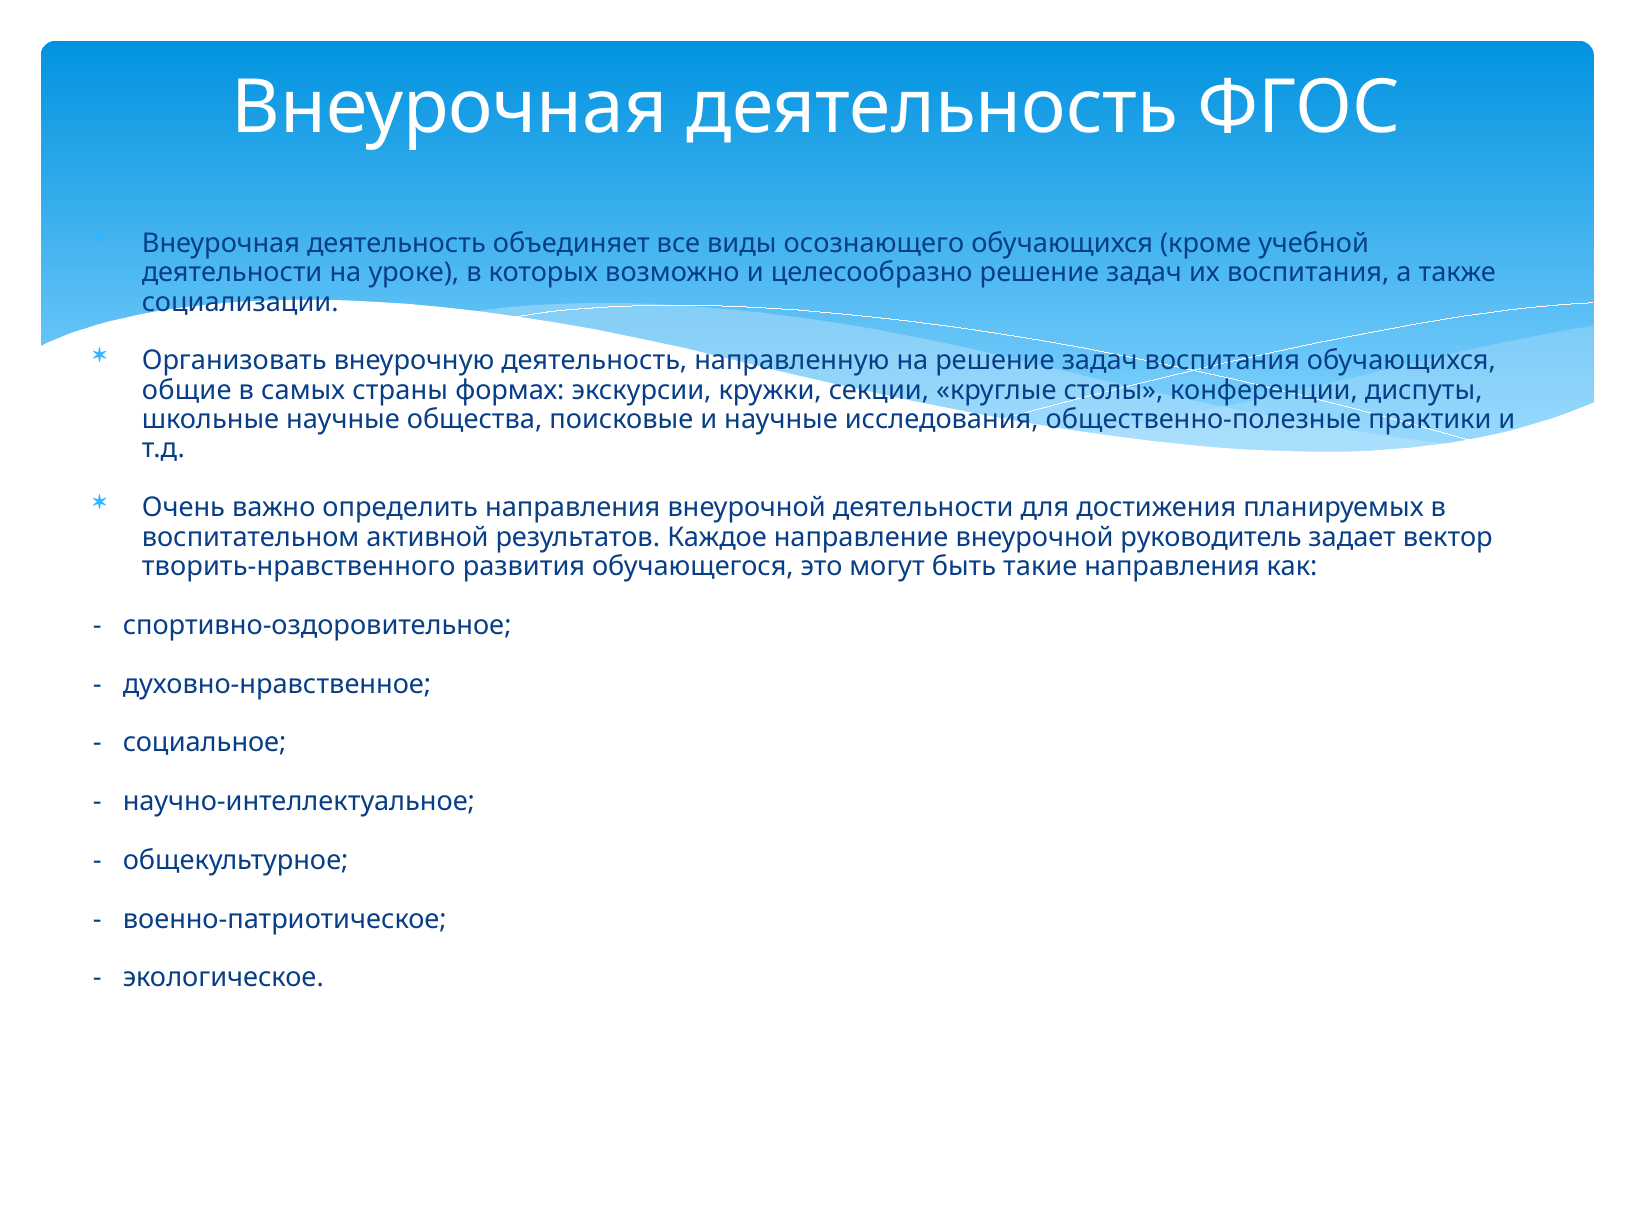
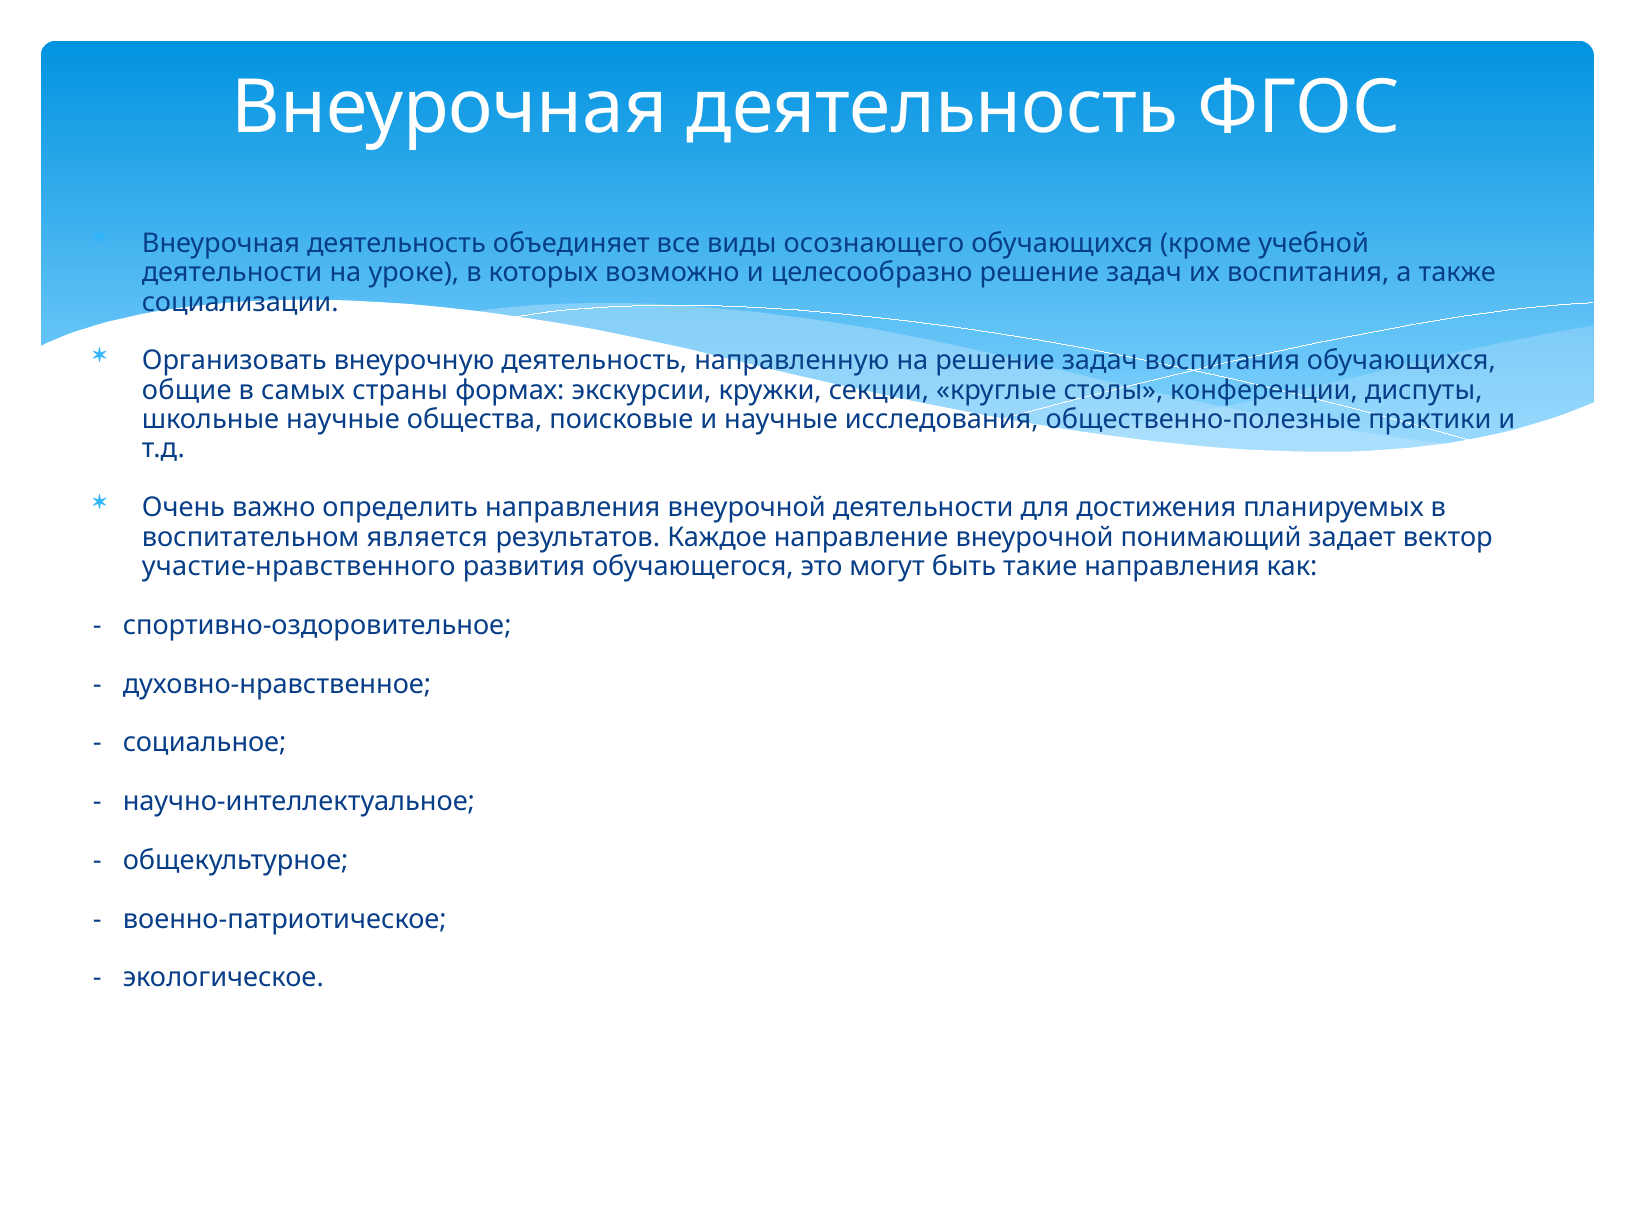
активной: активной -> является
руководитель: руководитель -> понимающий
творить-нравственного: творить-нравственного -> участие-нравственного
